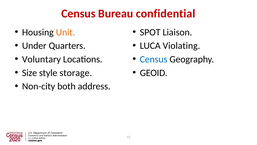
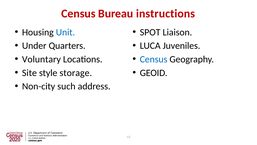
confidential: confidential -> instructions
Unit colour: orange -> blue
Violating: Violating -> Juveniles
Size: Size -> Site
both: both -> such
